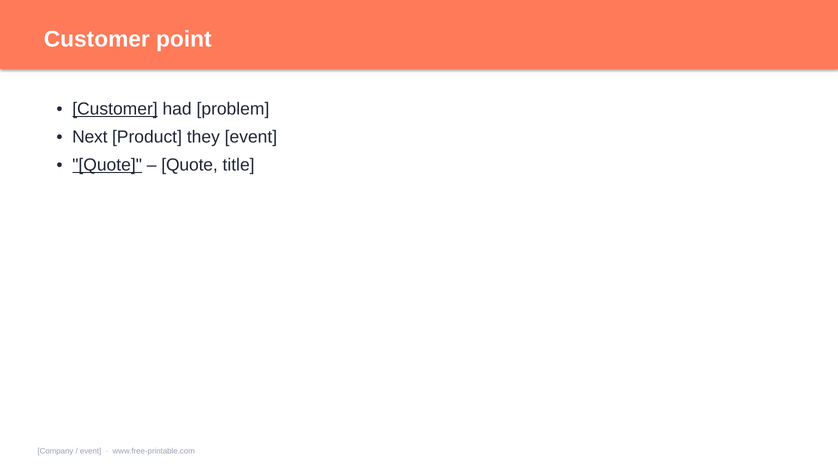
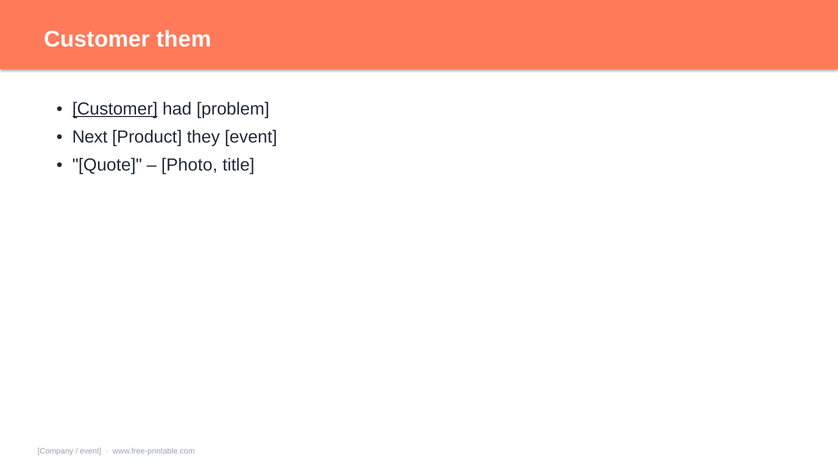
point: point -> them
Quote at (107, 165) underline: present -> none
Quote at (190, 165): Quote -> Photo
